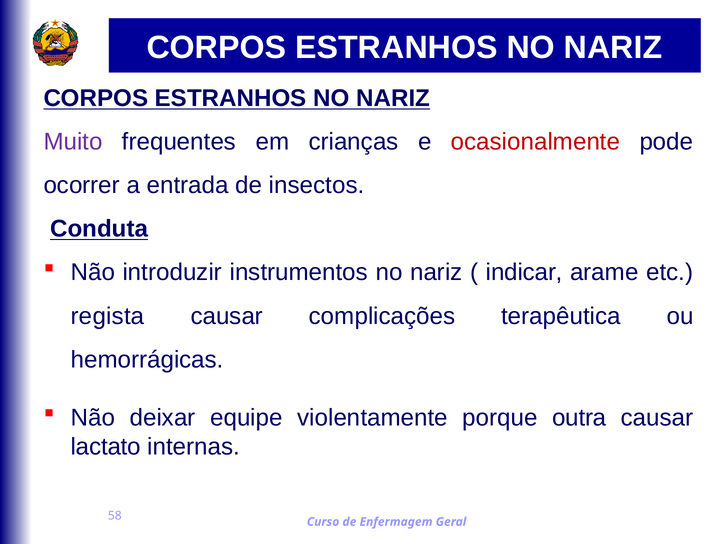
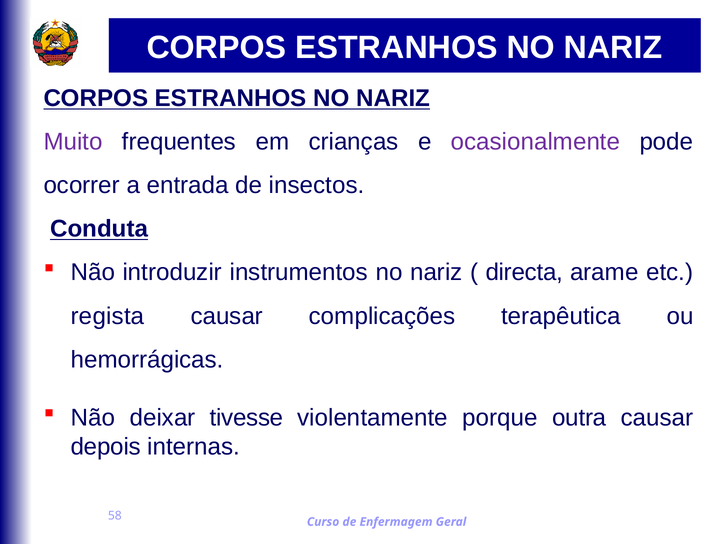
ocasionalmente colour: red -> purple
indicar: indicar -> directa
equipe: equipe -> tivesse
lactato: lactato -> depois
